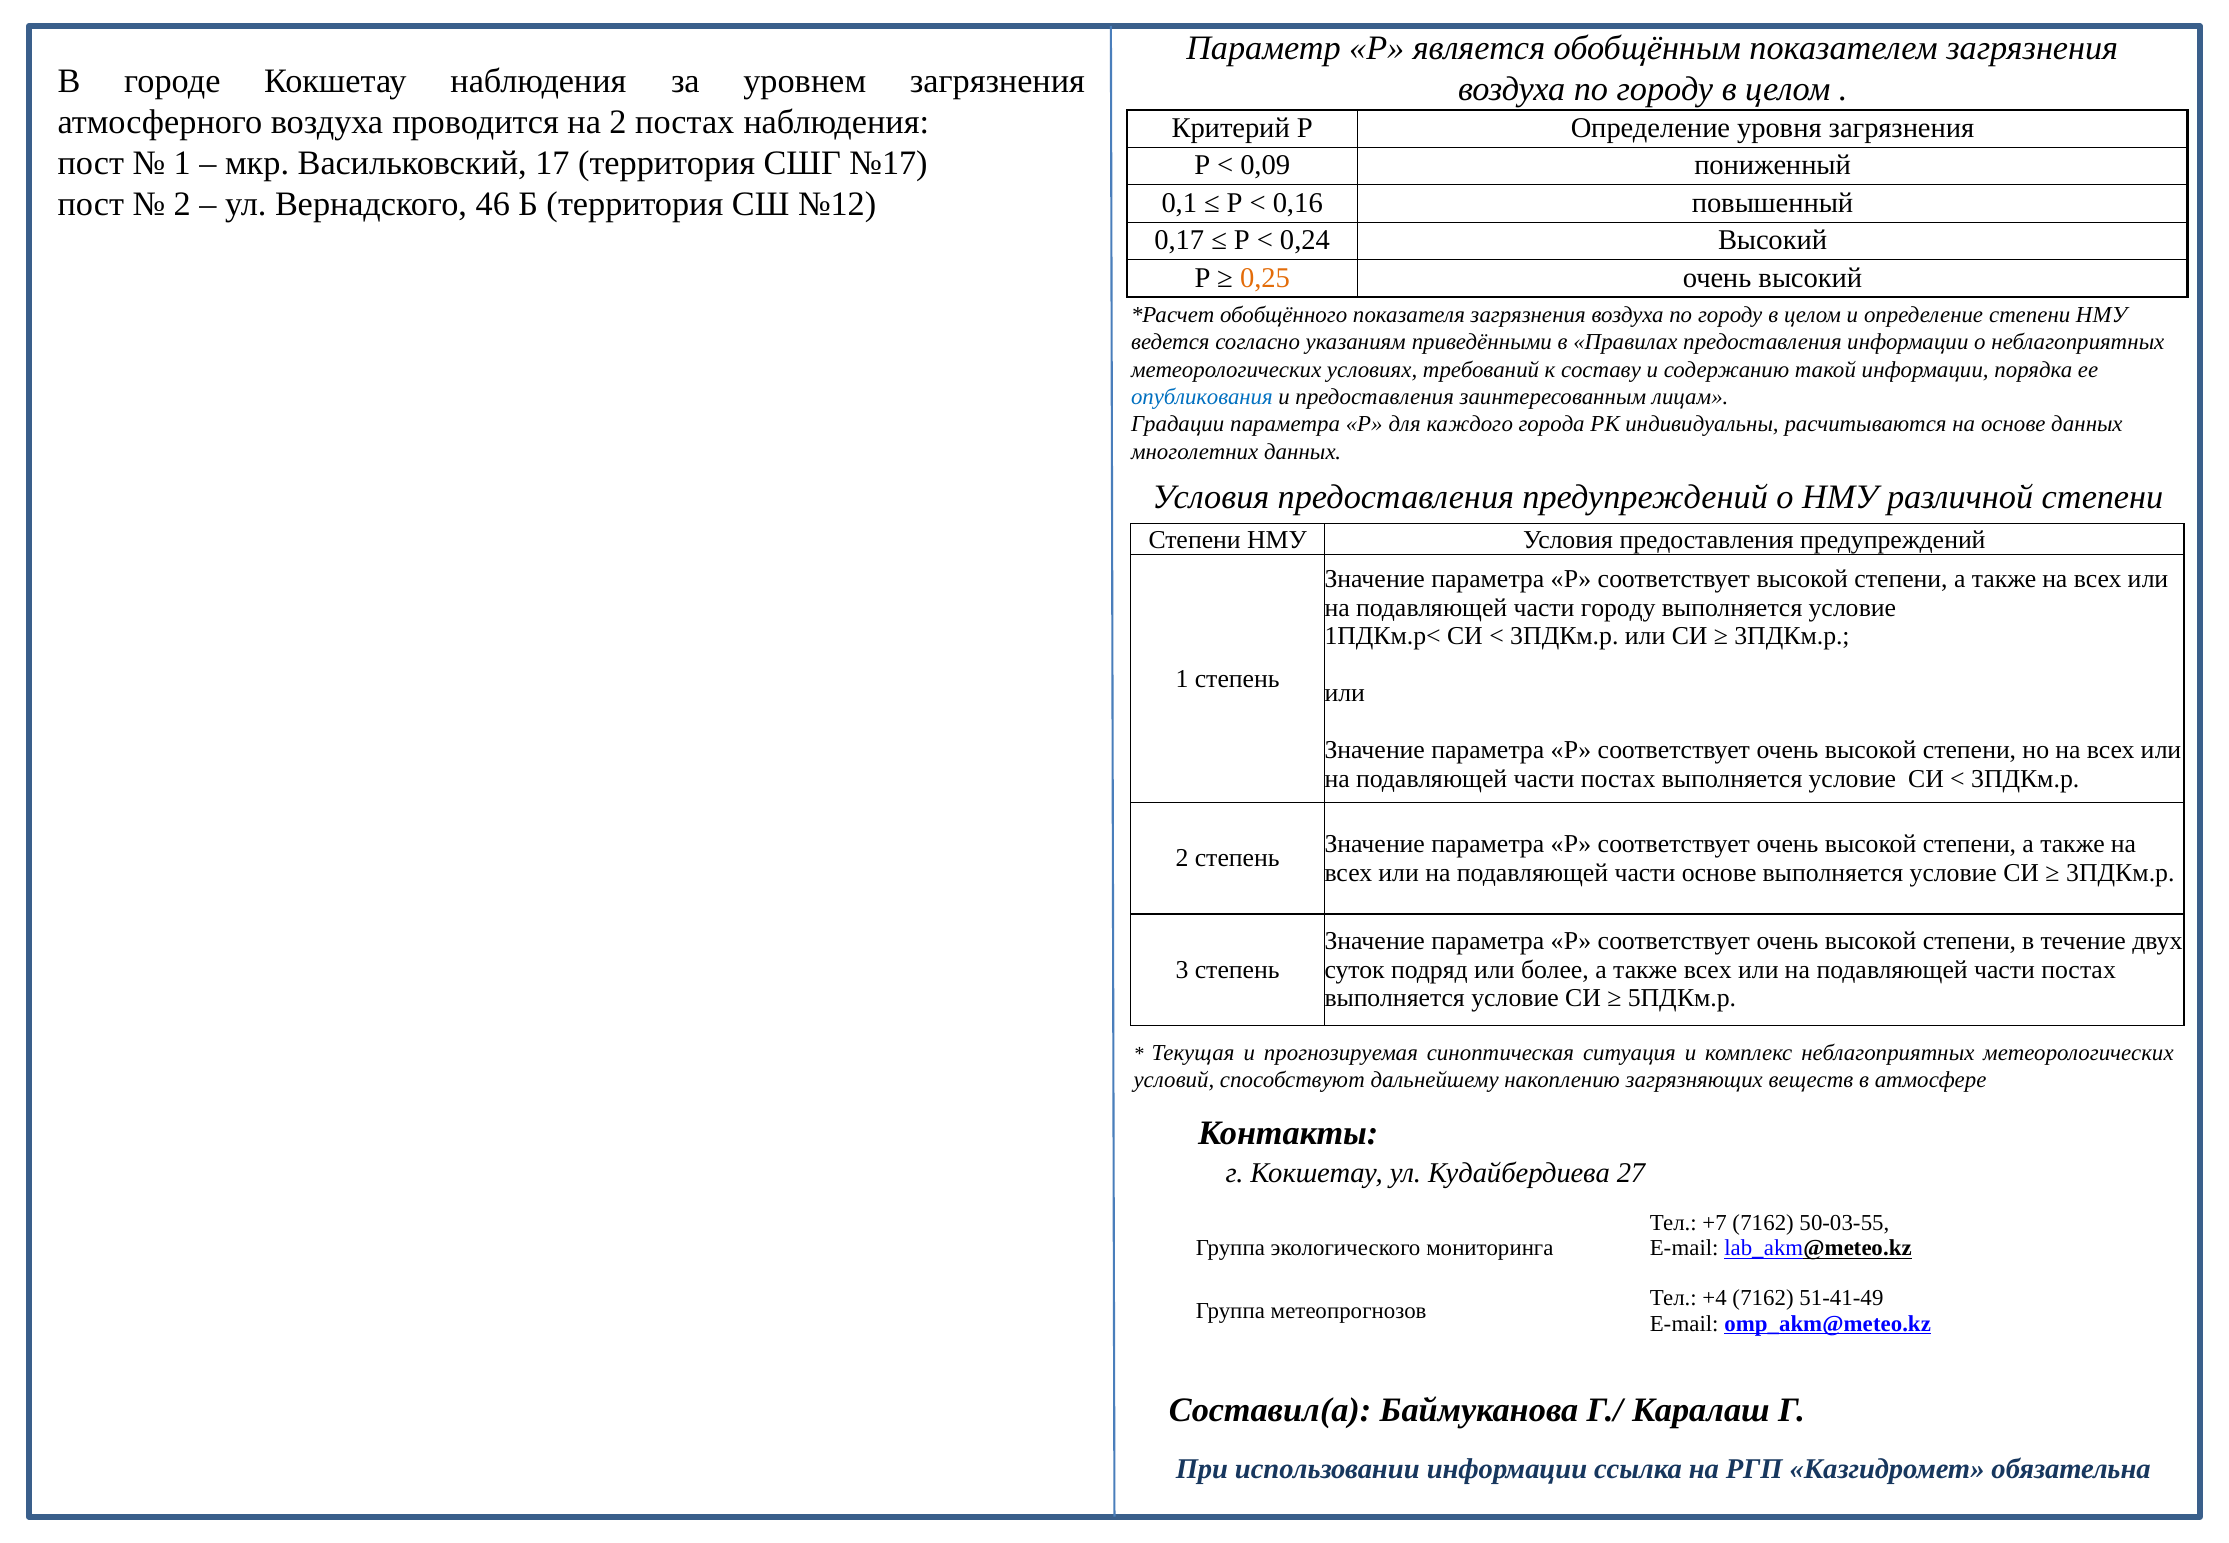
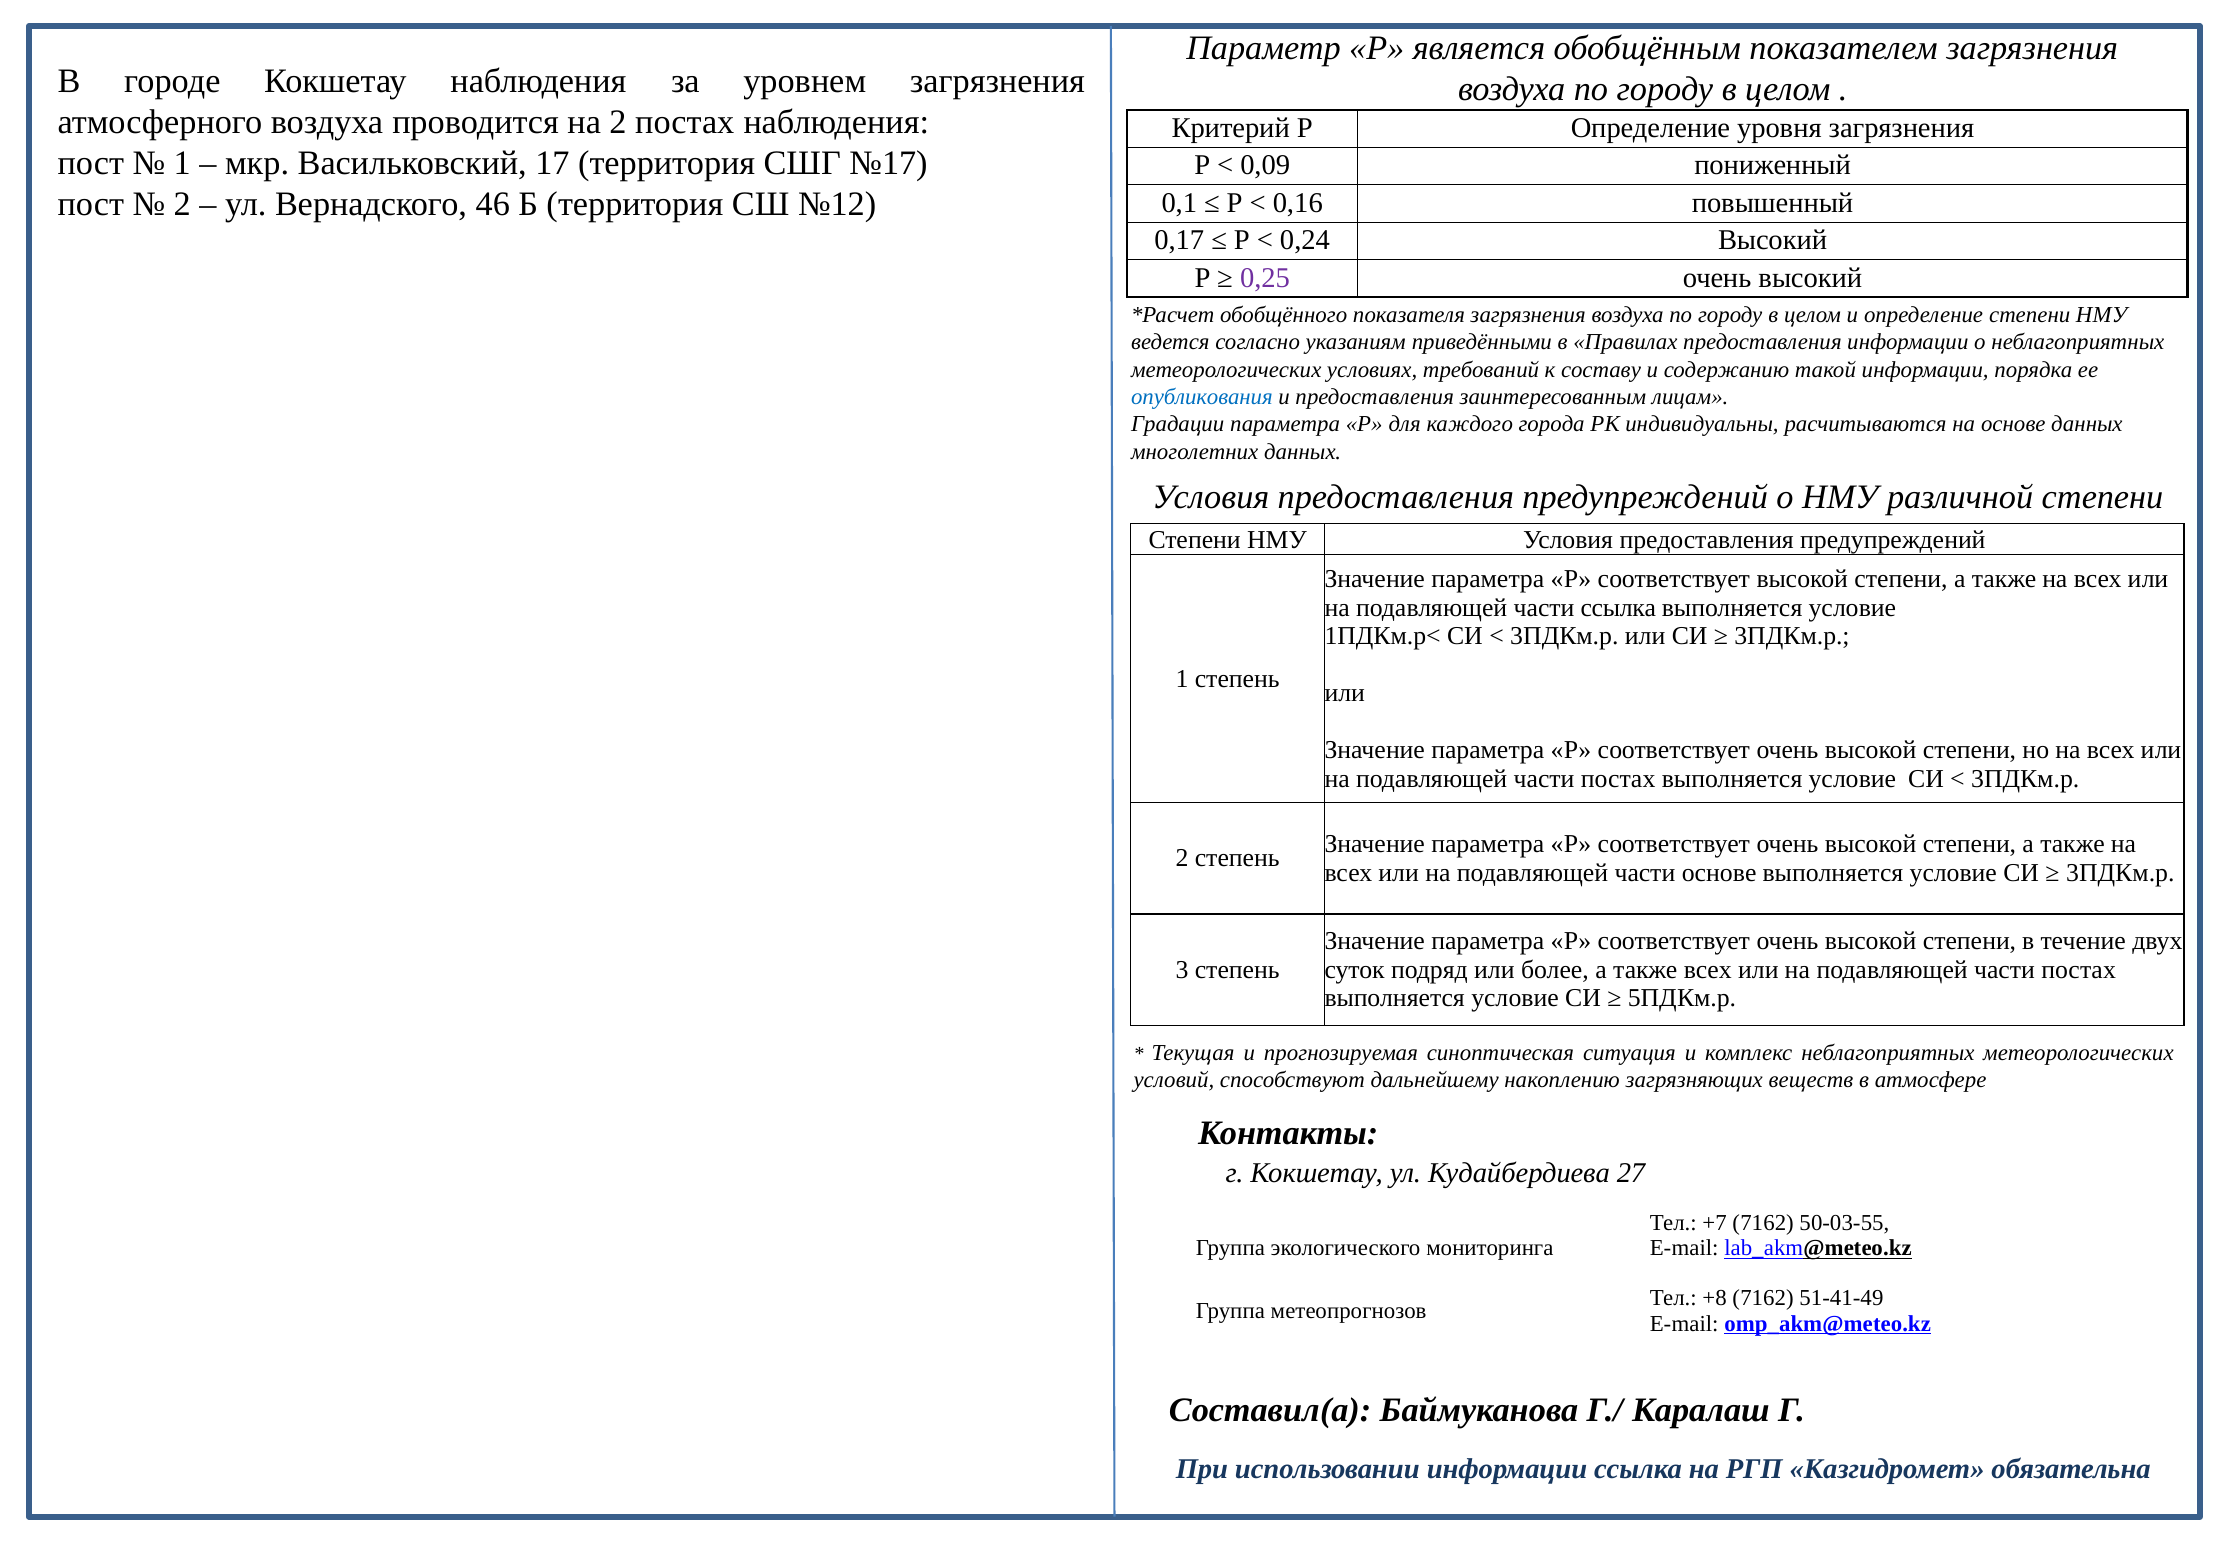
0,25 colour: orange -> purple
части городу: городу -> ссылка
+4: +4 -> +8
